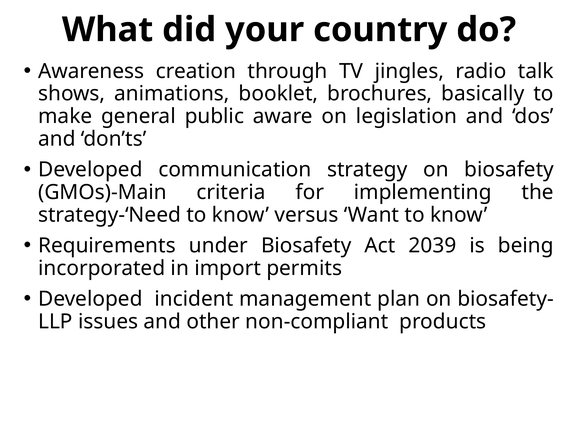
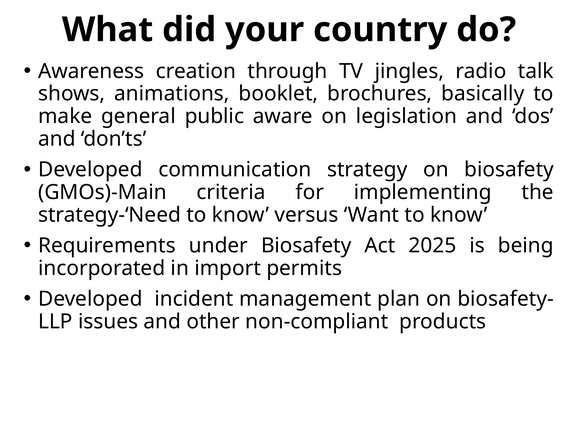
2039: 2039 -> 2025
